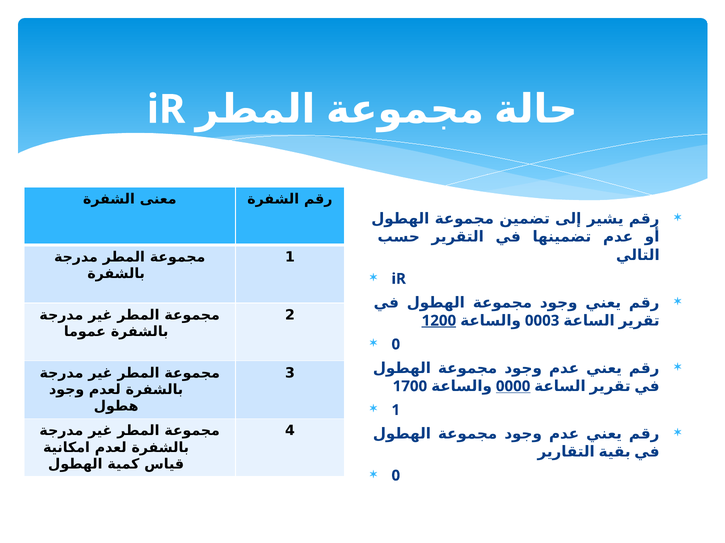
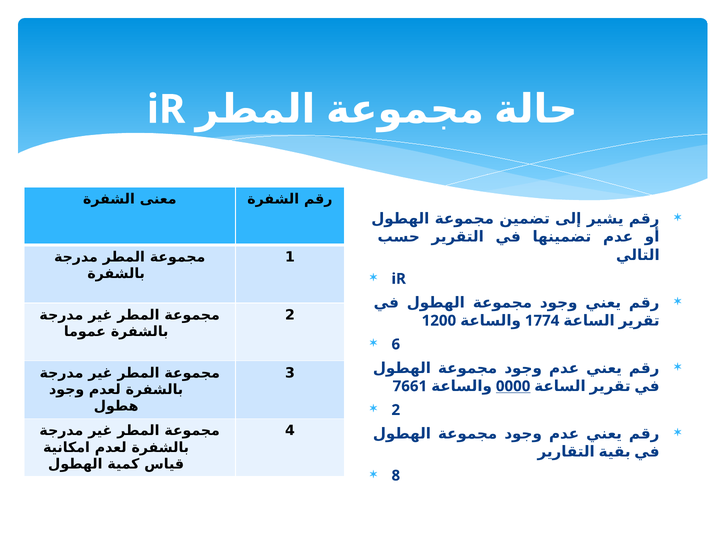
1200 underline: present -> none
0003: 0003 -> 1774
0 at (396, 345): 0 -> 6
1700: 1700 -> 7661
1 at (396, 411): 1 -> 2
0 at (396, 476): 0 -> 8
